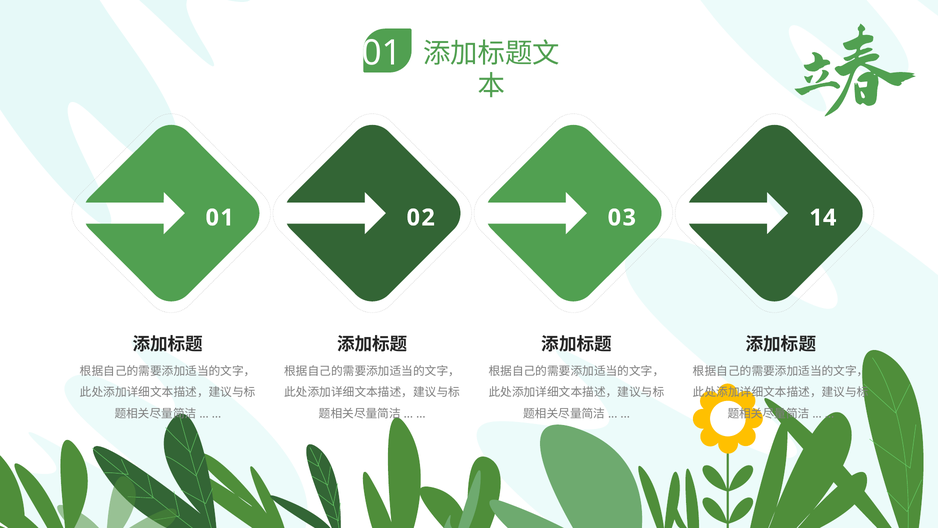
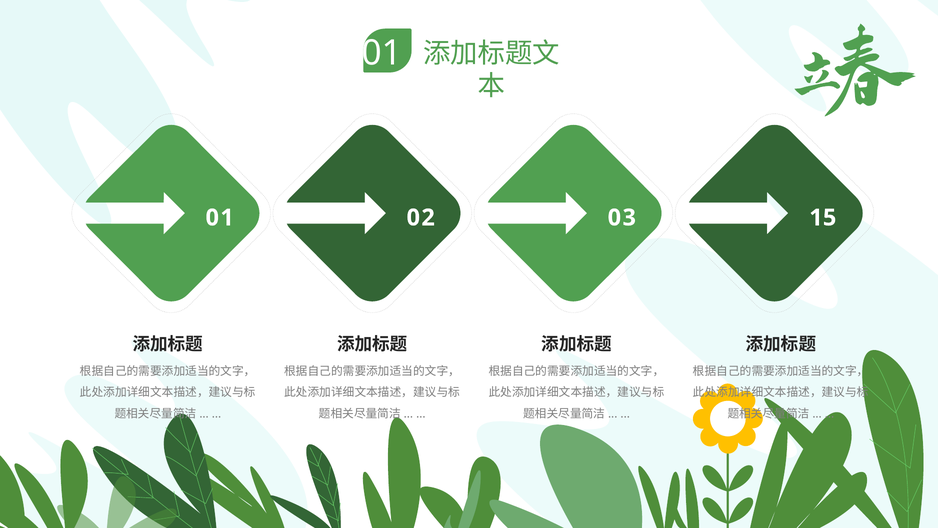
14: 14 -> 15
